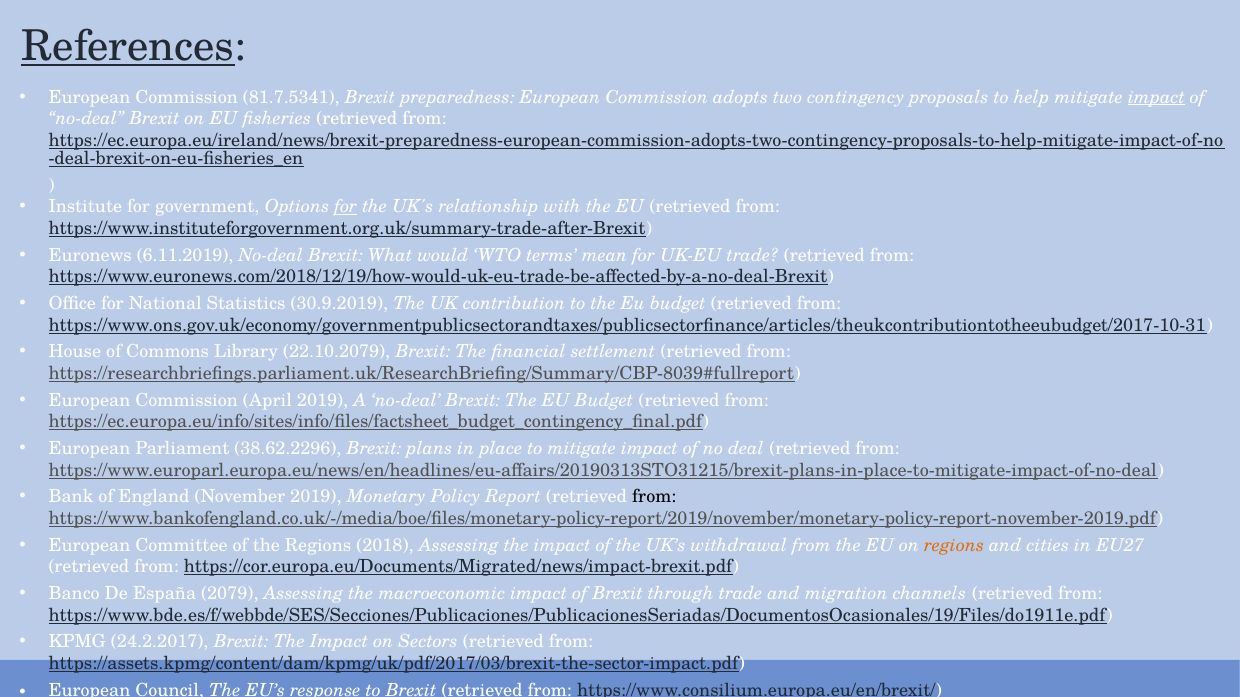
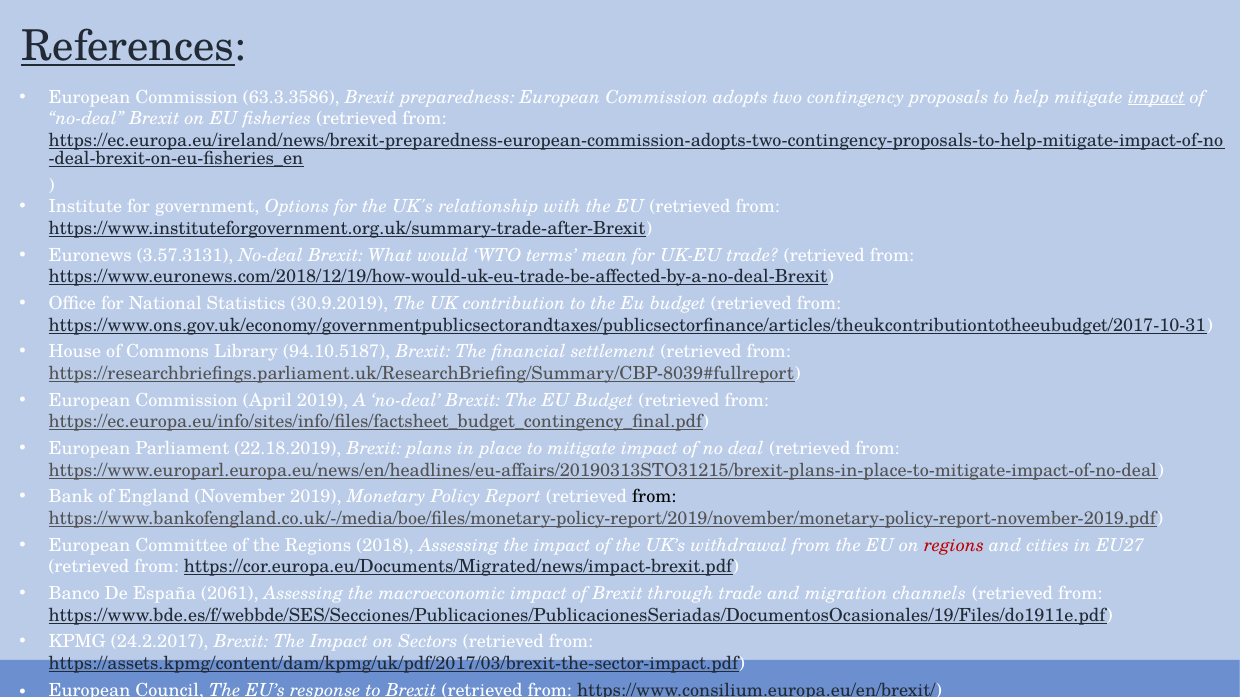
81.7.5341: 81.7.5341 -> 63.3.3586
for at (346, 207) underline: present -> none
6.11.2019: 6.11.2019 -> 3.57.3131
22.10.2079: 22.10.2079 -> 94.10.5187
38.62.2296: 38.62.2296 -> 22.18.2019
regions at (954, 546) colour: orange -> red
2079: 2079 -> 2061
